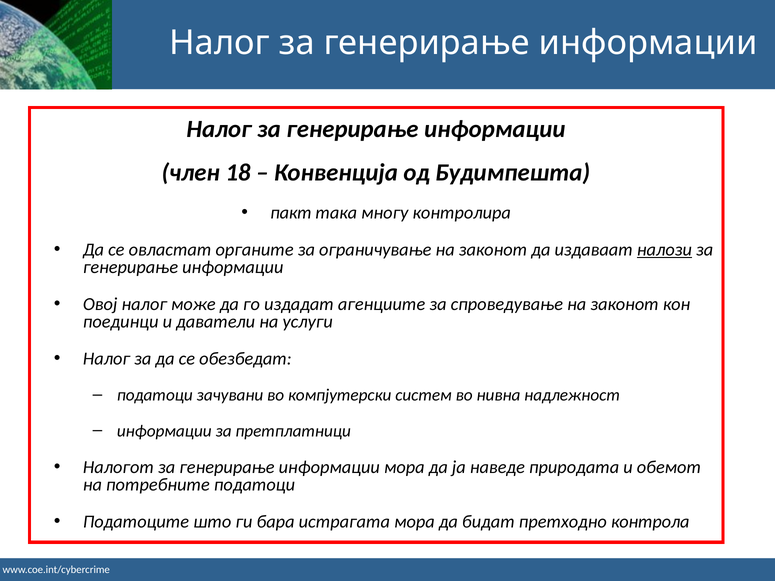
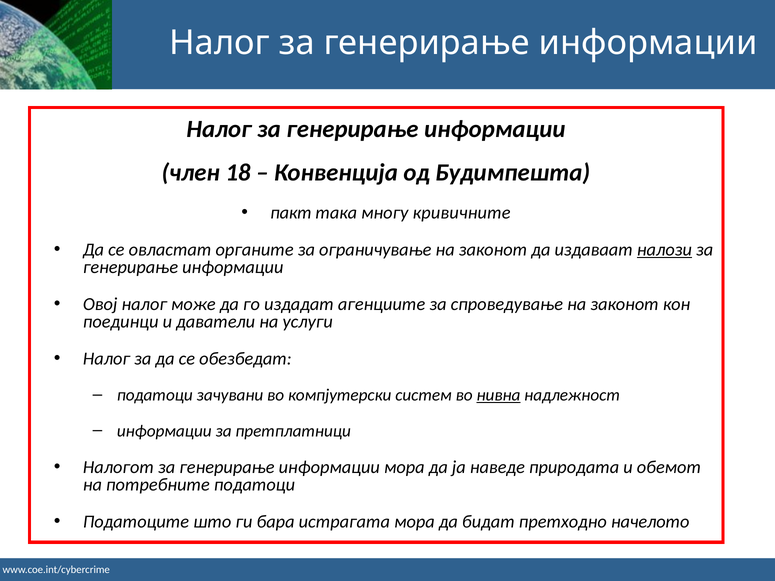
контролира: контролира -> кривичните
нивна underline: none -> present
контрола: контрола -> начелото
